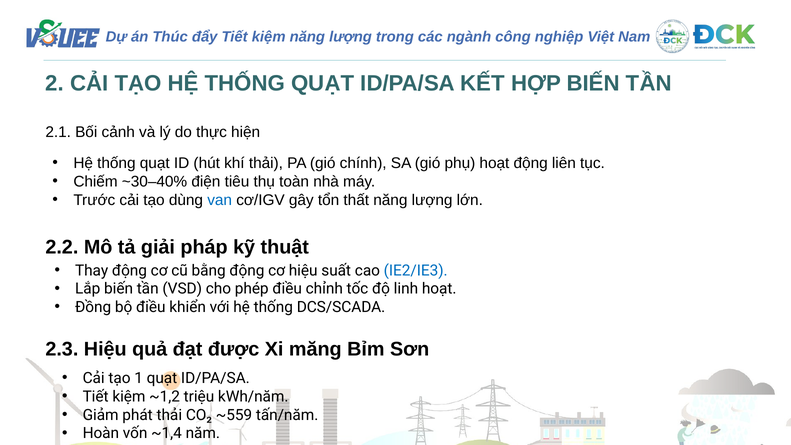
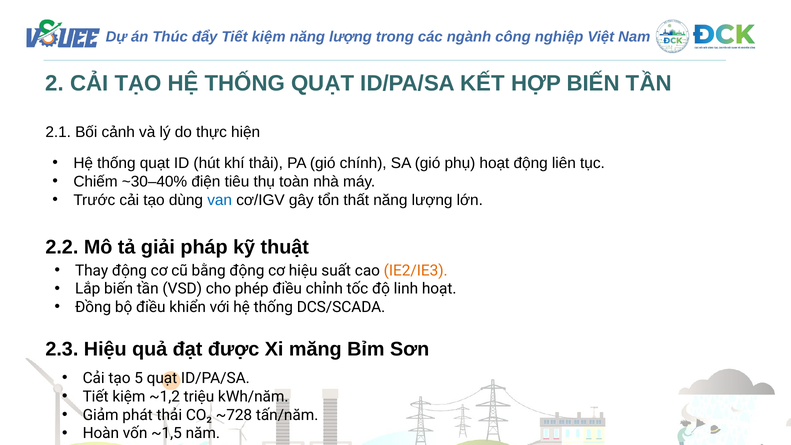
IE2/IE3 colour: blue -> orange
1: 1 -> 5
~559: ~559 -> ~728
~1,4: ~1,4 -> ~1,5
